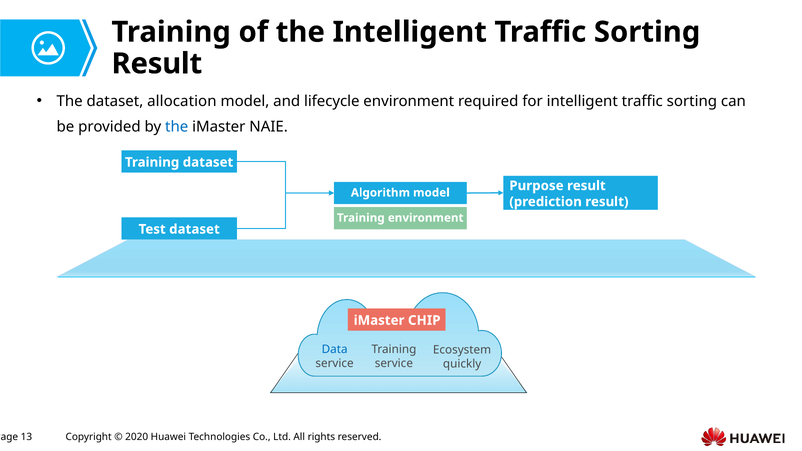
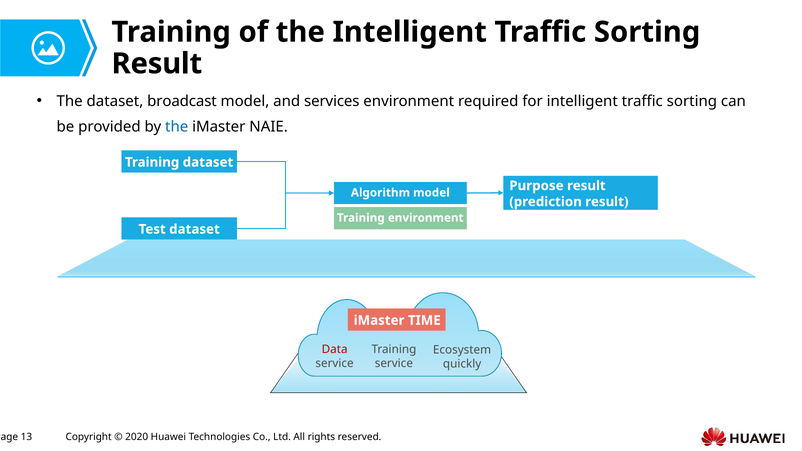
allocation: allocation -> broadcast
lifecycle: lifecycle -> services
CHIP: CHIP -> TIME
Data colour: blue -> red
